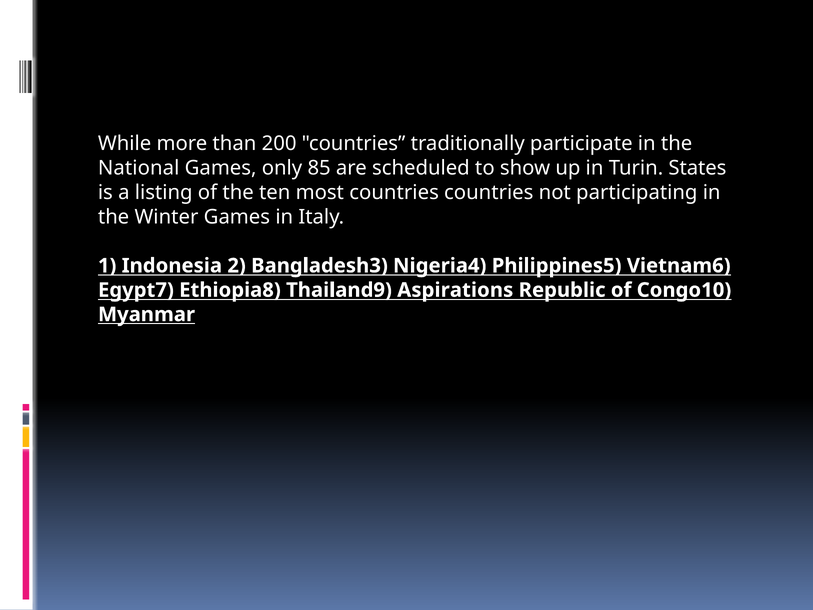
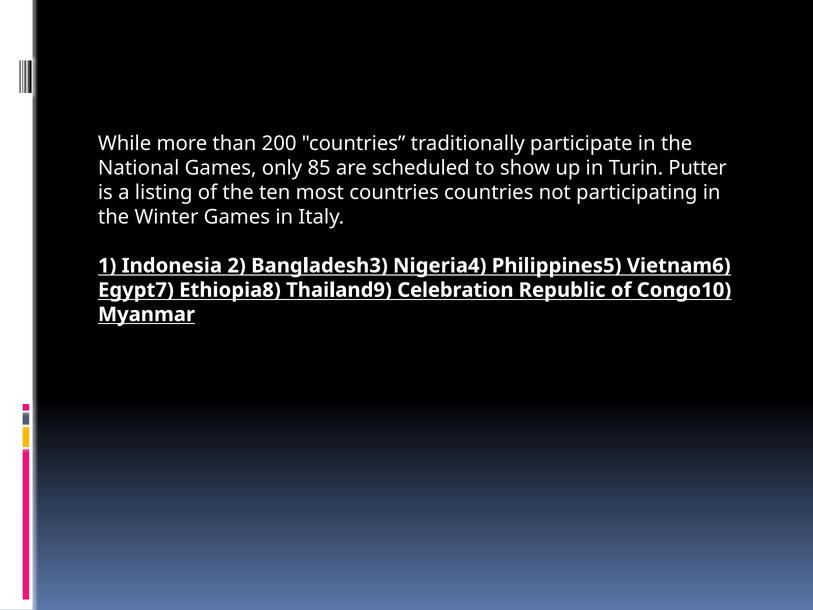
States: States -> Putter
Aspirations: Aspirations -> Celebration
